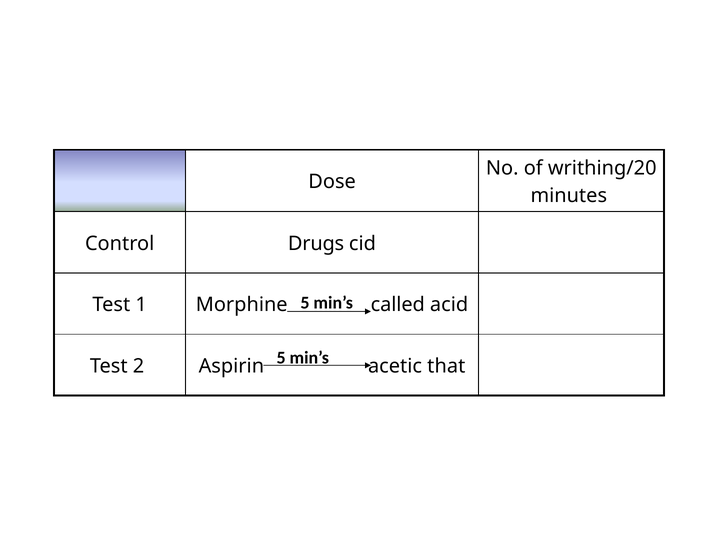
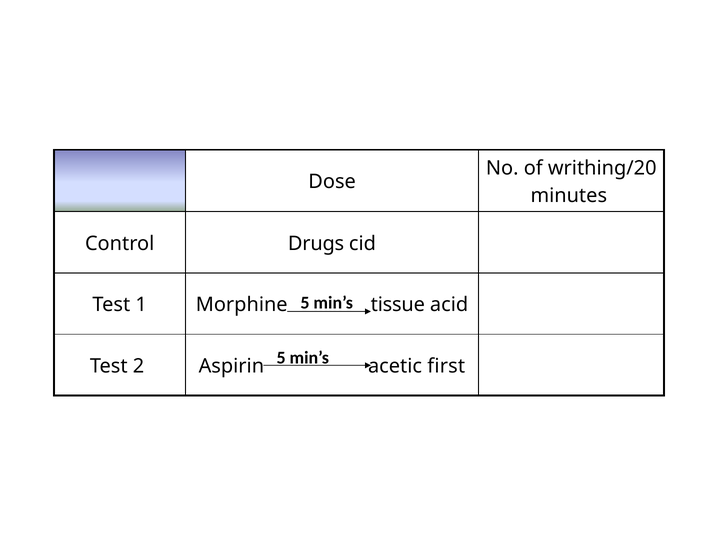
called: called -> tissue
that: that -> first
